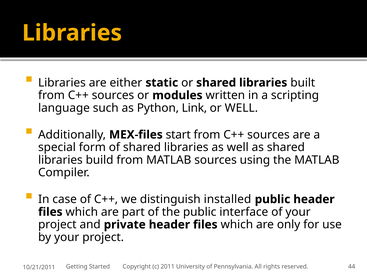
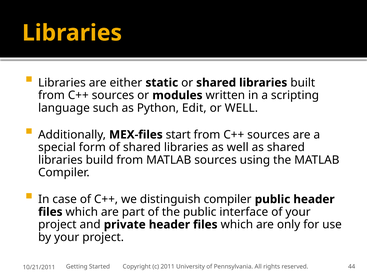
Link: Link -> Edit
distinguish installed: installed -> compiler
